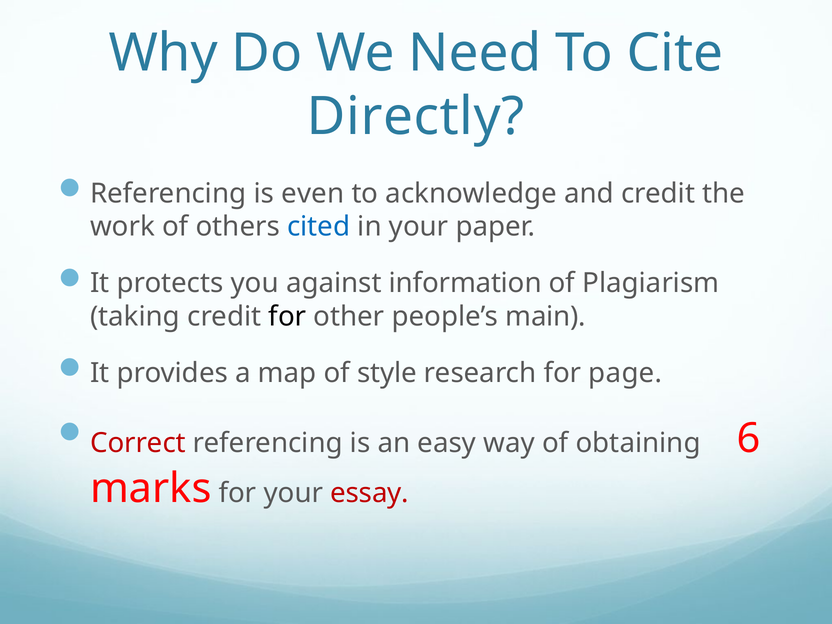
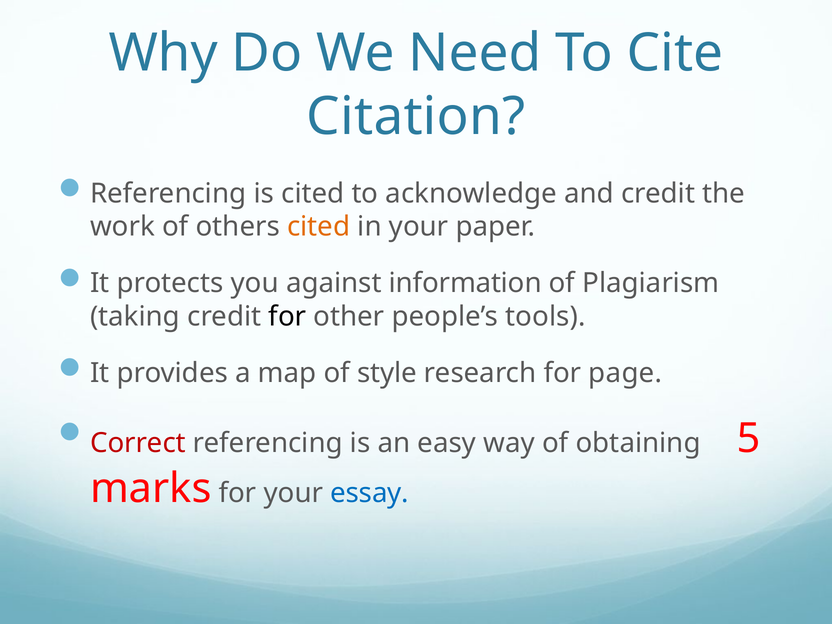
Directly: Directly -> Citation
is even: even -> cited
cited at (319, 227) colour: blue -> orange
main: main -> tools
6: 6 -> 5
essay colour: red -> blue
